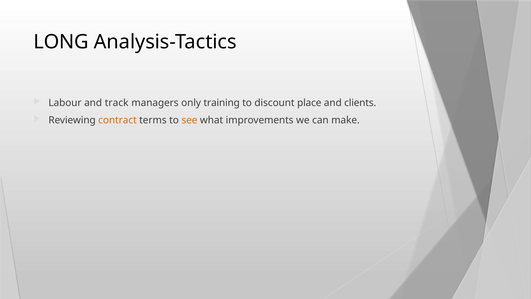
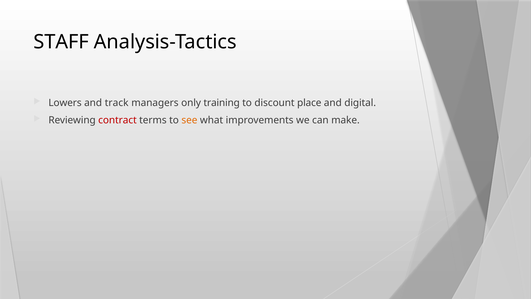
LONG: LONG -> STAFF
Labour: Labour -> Lowers
clients: clients -> digital
contract colour: orange -> red
